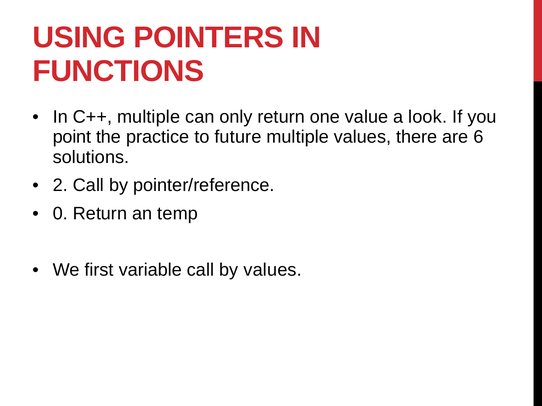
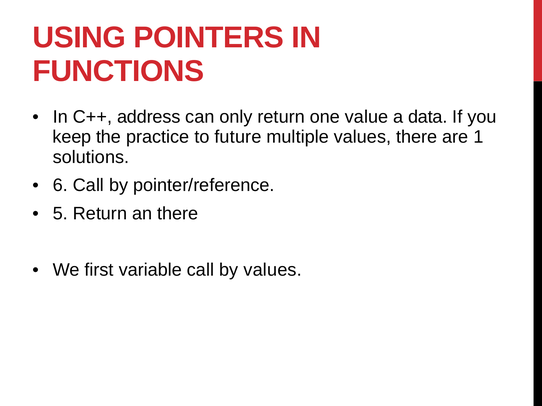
C++ multiple: multiple -> address
look: look -> data
point: point -> keep
6: 6 -> 1
2: 2 -> 6
0: 0 -> 5
an temp: temp -> there
